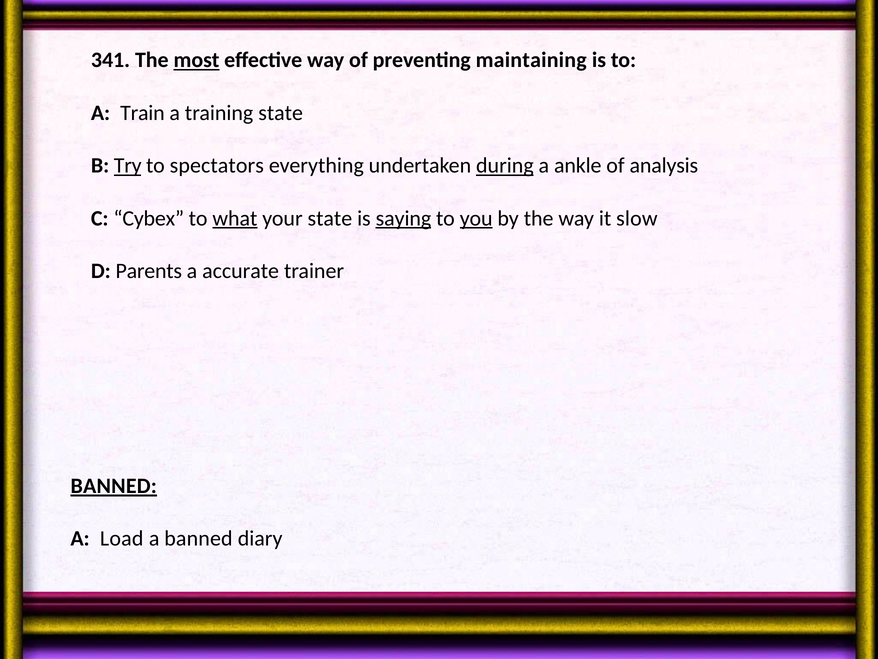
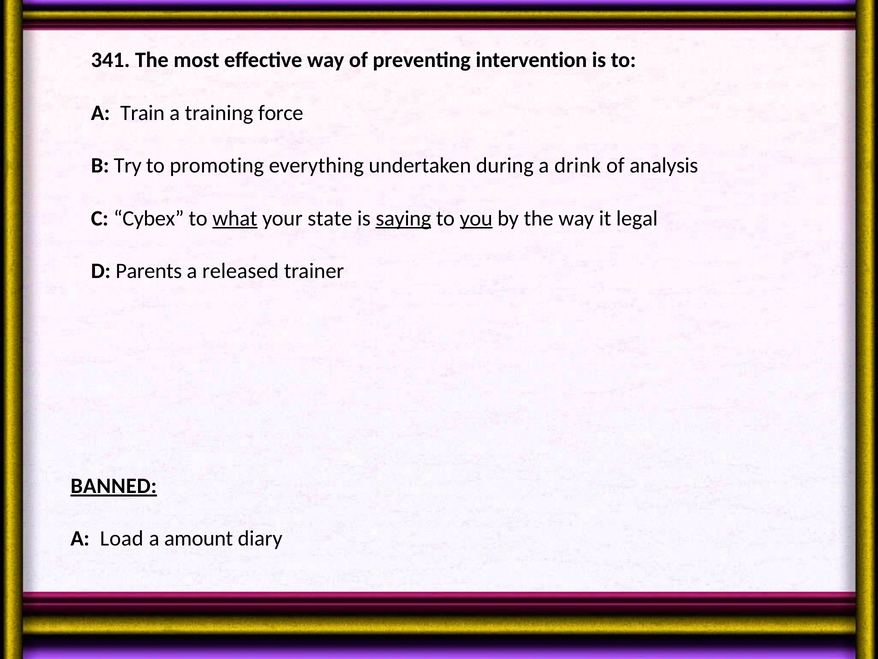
most underline: present -> none
maintaining: maintaining -> intervention
training state: state -> force
Try underline: present -> none
spectators: spectators -> promoting
during underline: present -> none
ankle: ankle -> drink
slow: slow -> legal
accurate: accurate -> released
a banned: banned -> amount
